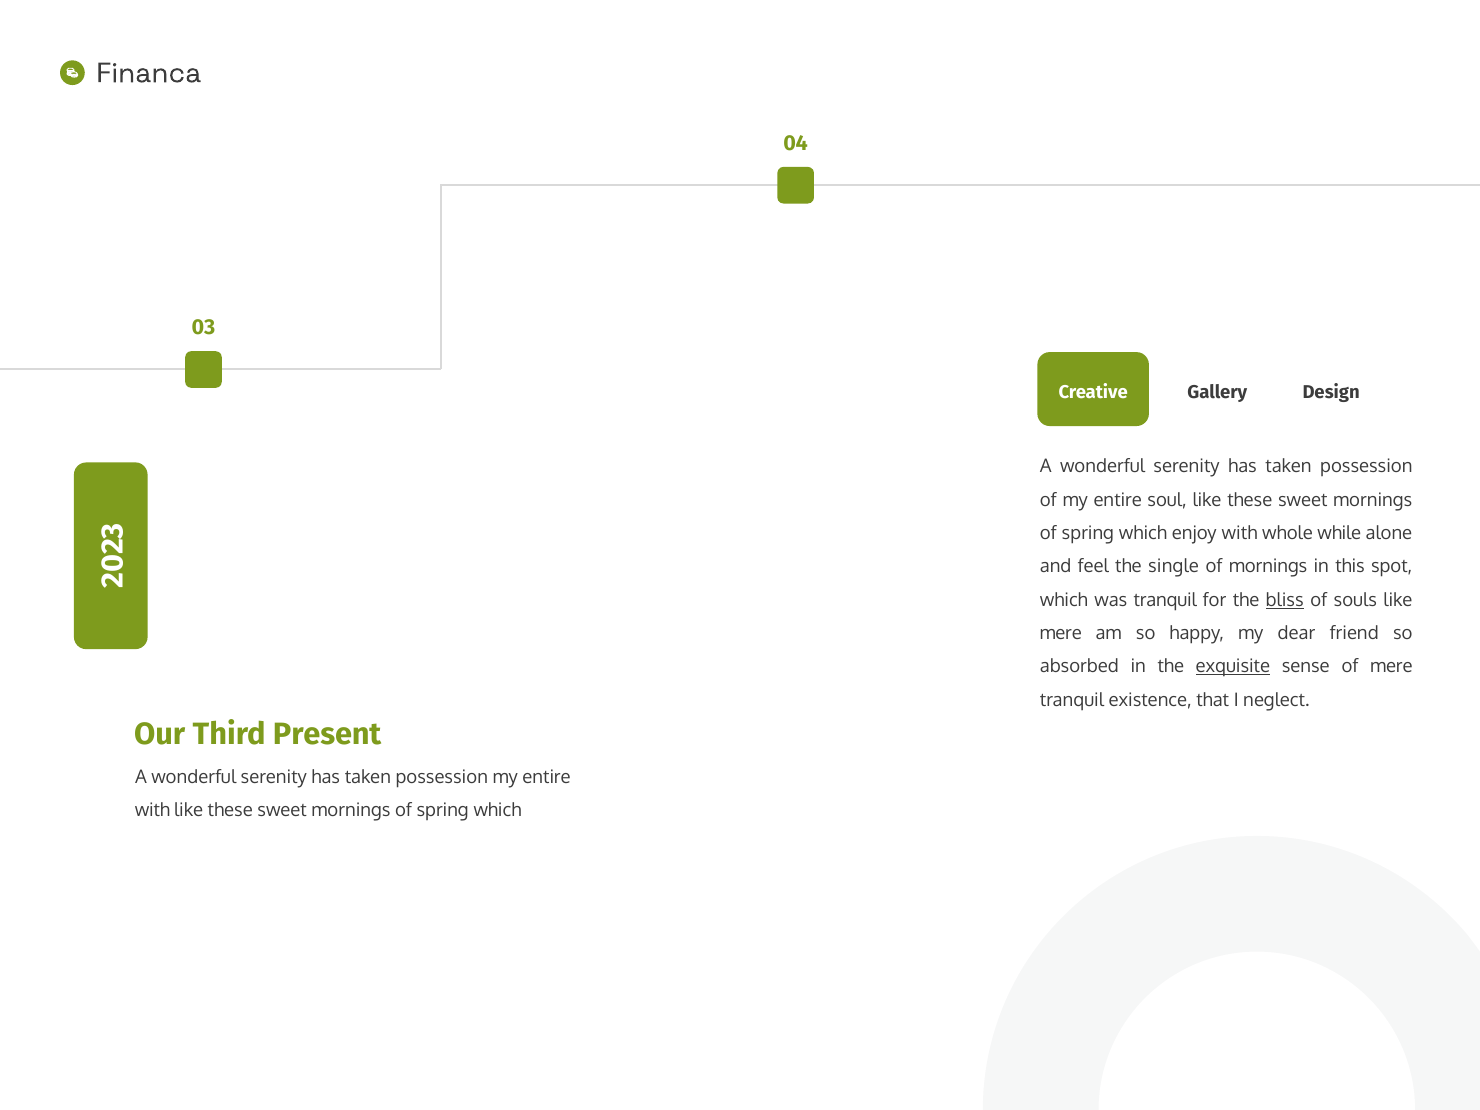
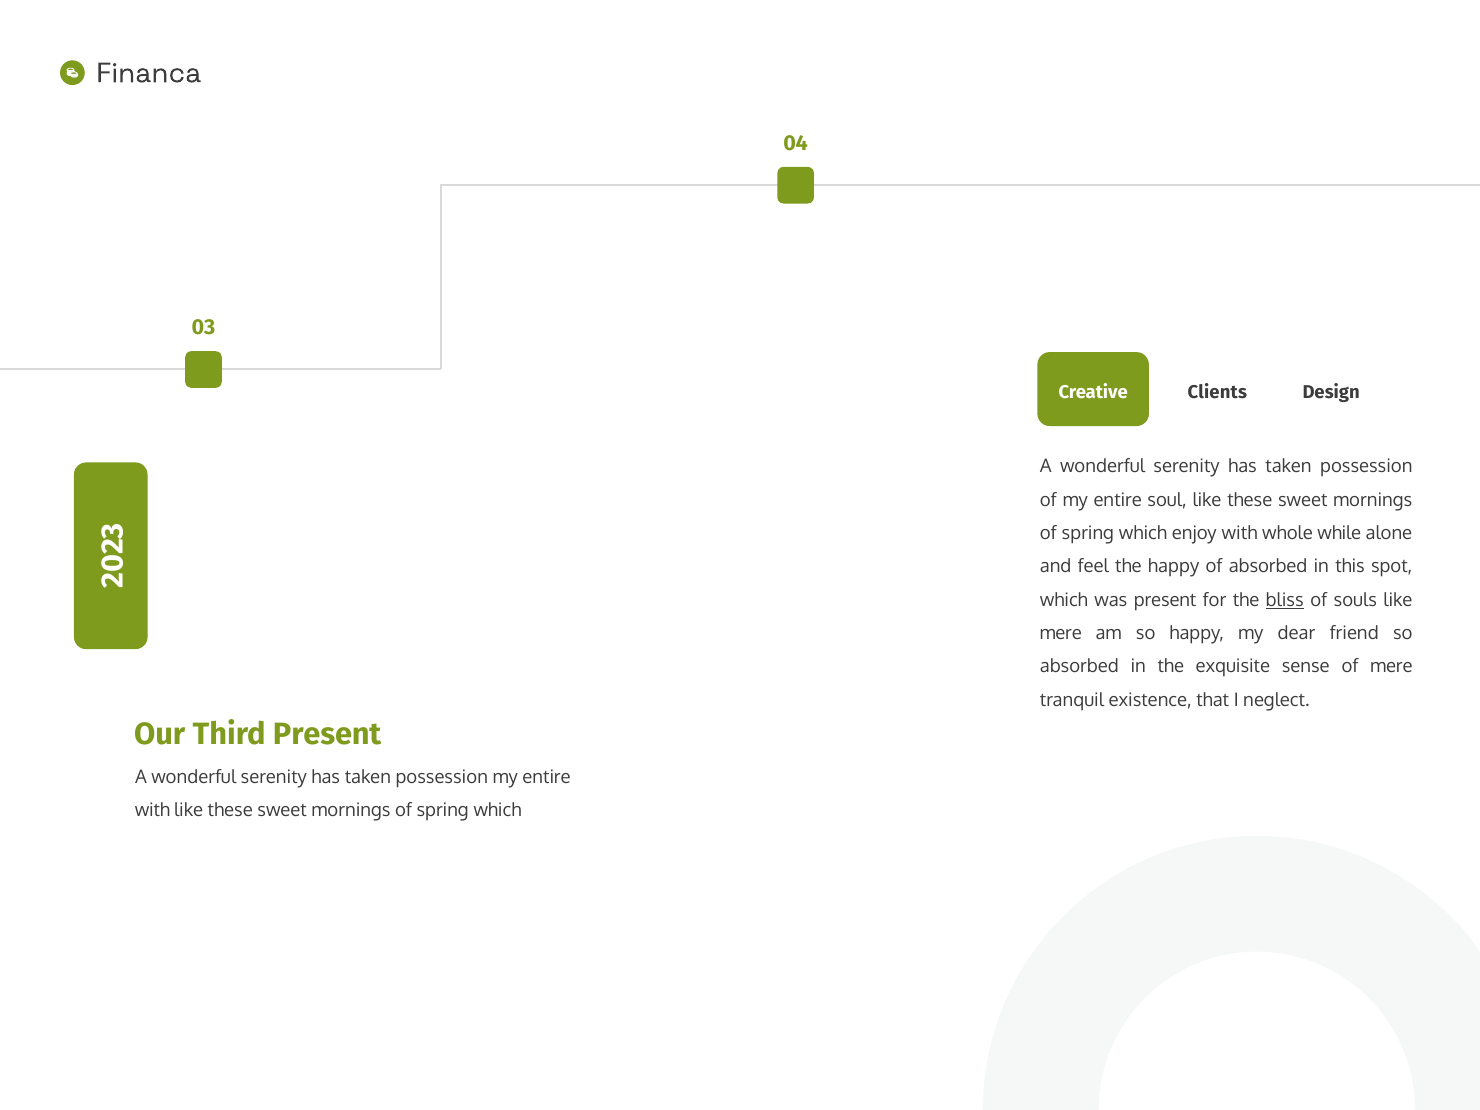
Gallery: Gallery -> Clients
the single: single -> happy
of mornings: mornings -> absorbed
was tranquil: tranquil -> present
exquisite underline: present -> none
